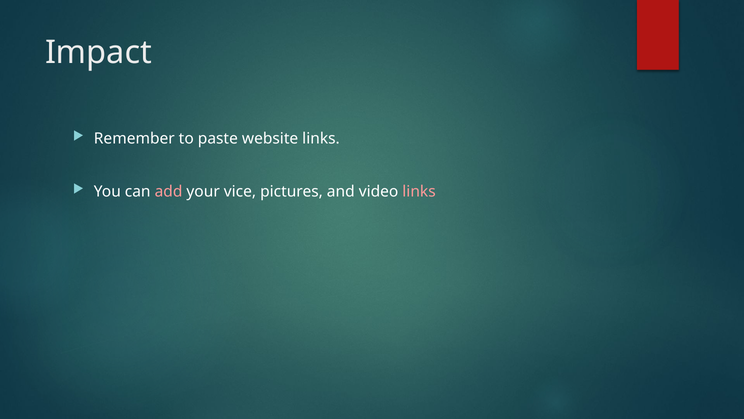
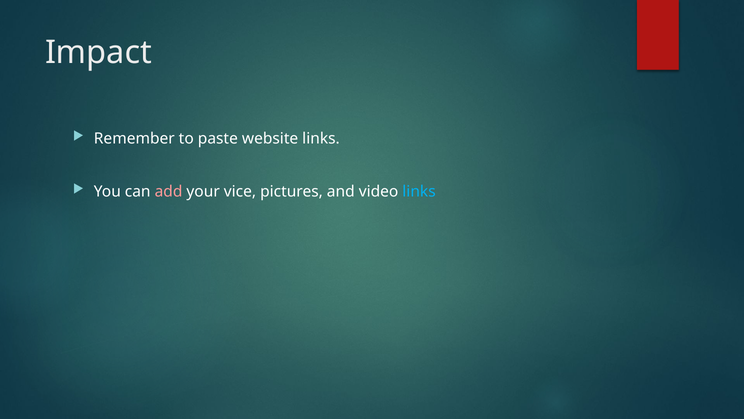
links at (419, 191) colour: pink -> light blue
